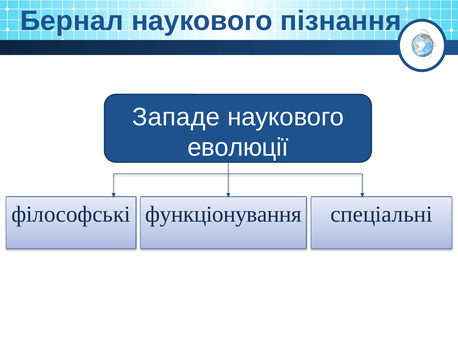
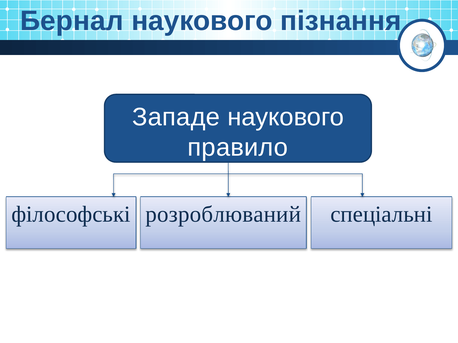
еволюції: еволюції -> правило
функціонування: функціонування -> розроблюваний
